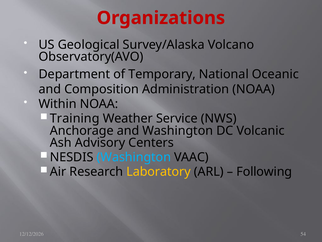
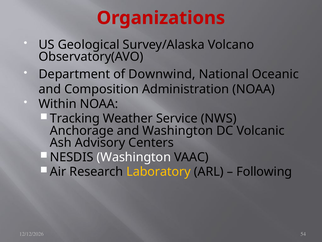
Temporary: Temporary -> Downwind
Training: Training -> Tracking
Washington at (134, 157) colour: light blue -> white
